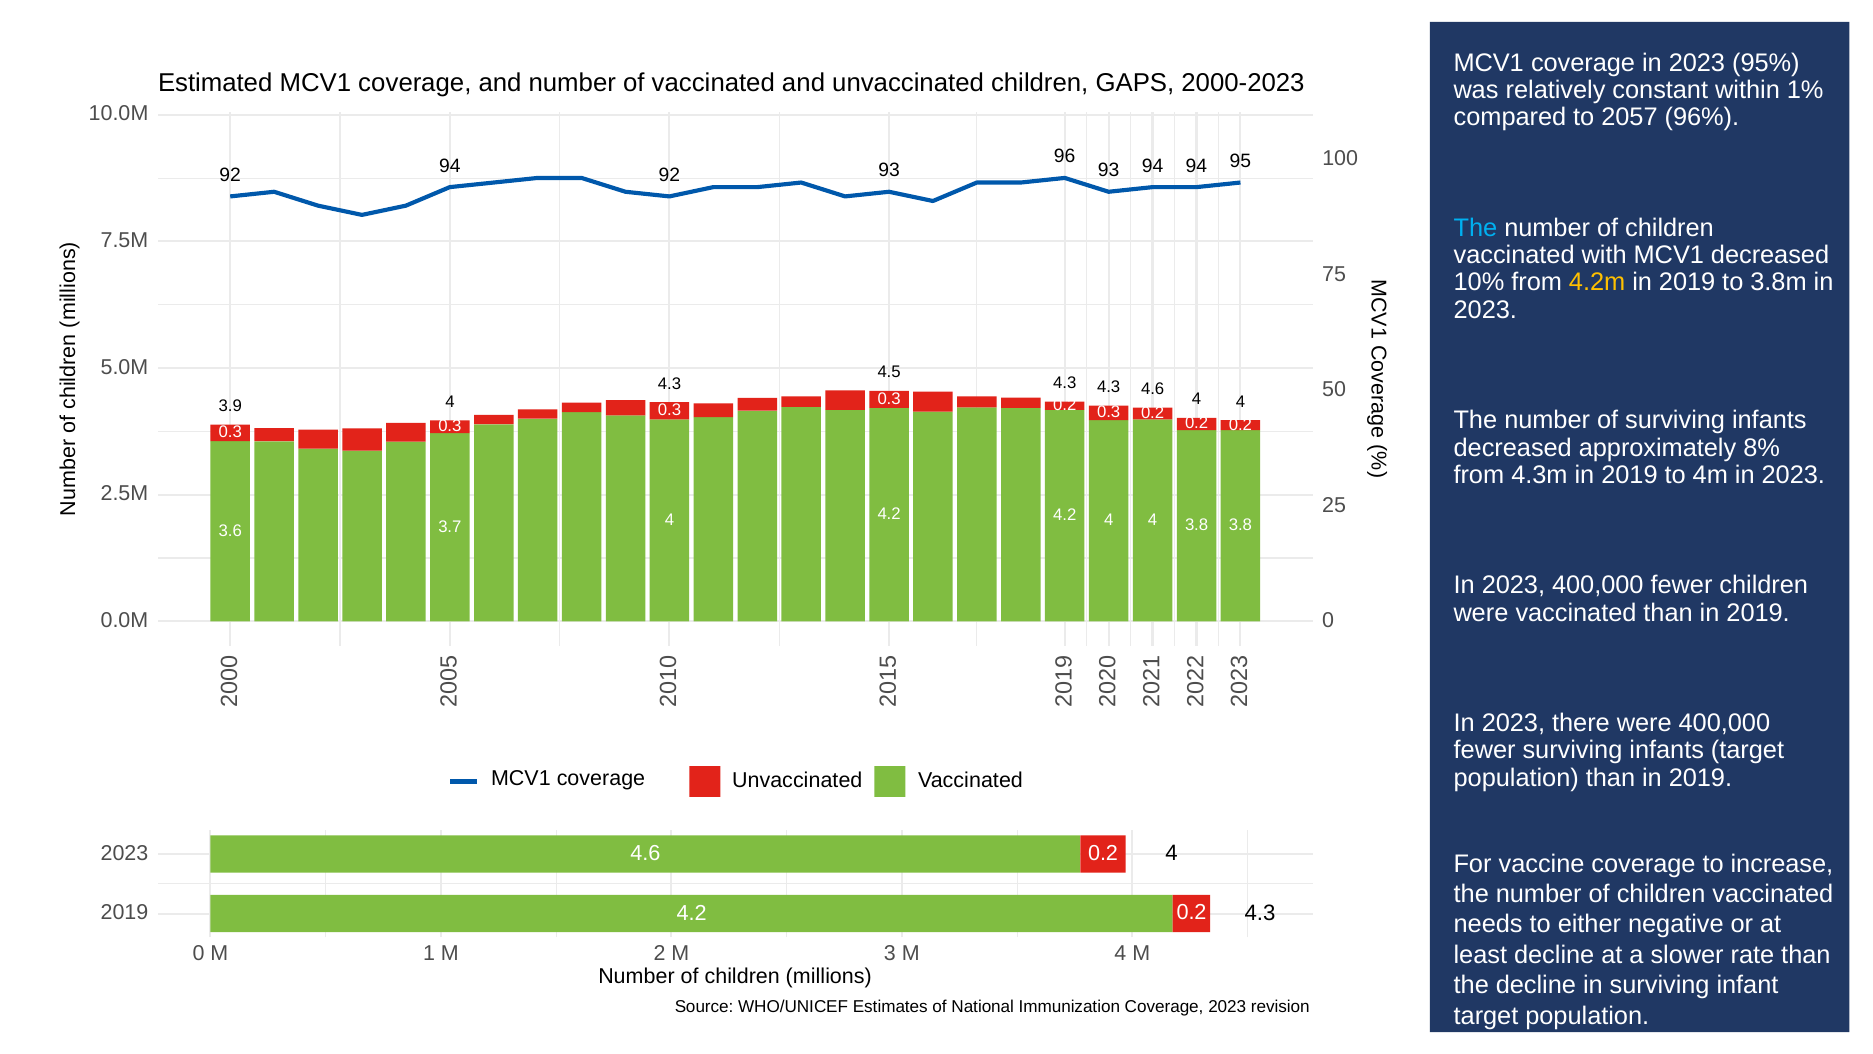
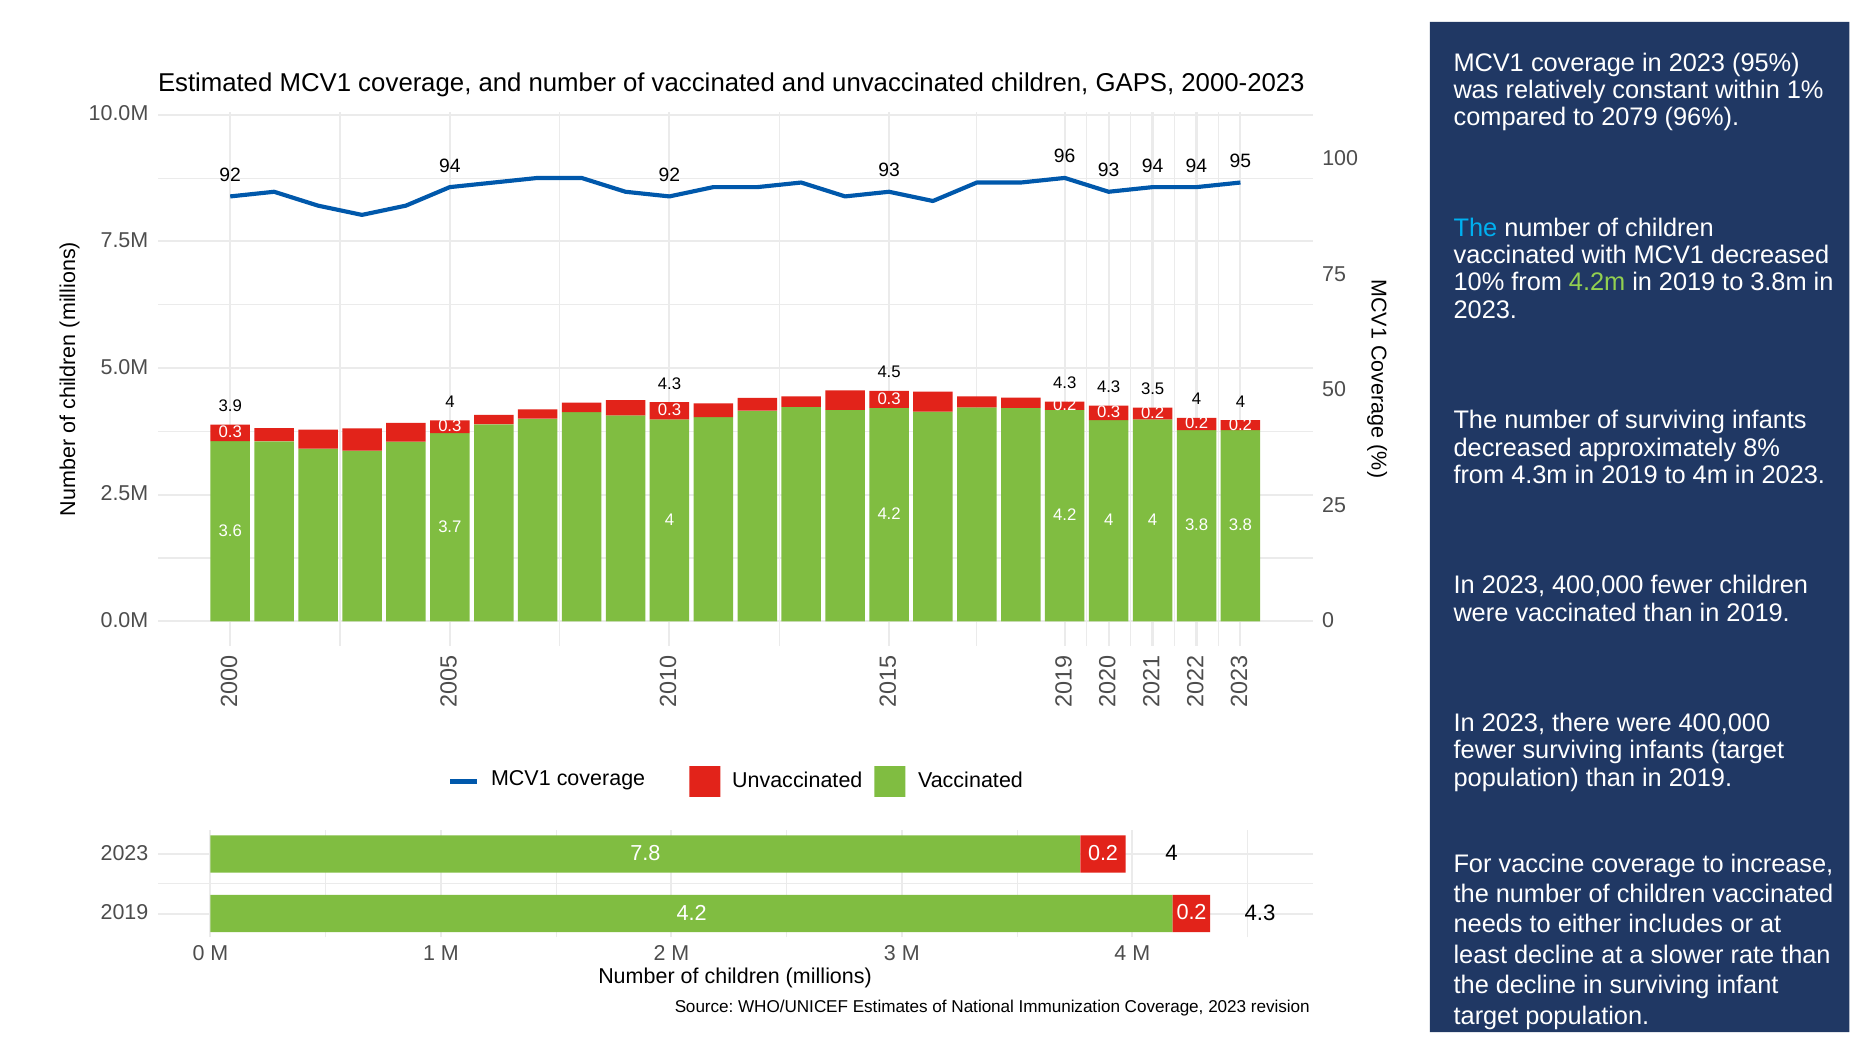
2057: 2057 -> 2079
4.2m colour: yellow -> light green
4.3 4.6: 4.6 -> 3.5
4.6 at (645, 853): 4.6 -> 7.8
negative: negative -> includes
